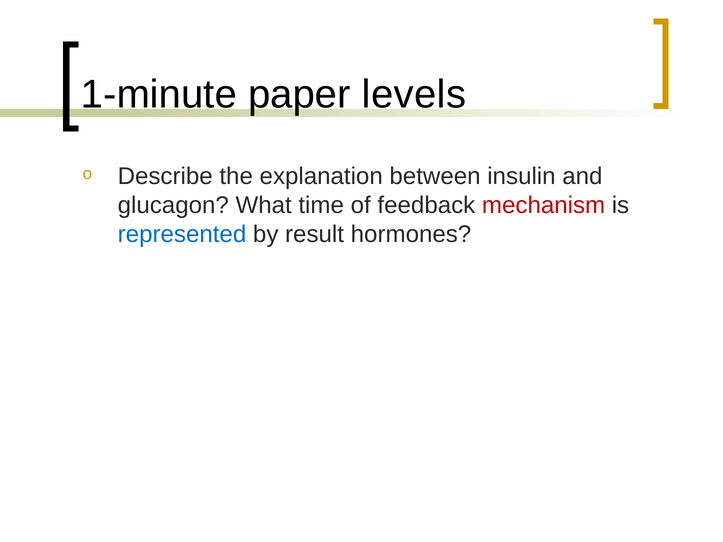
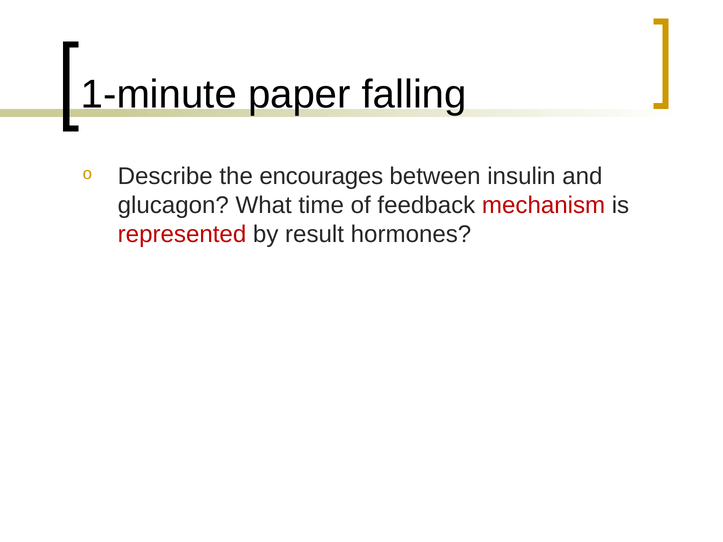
levels: levels -> falling
explanation: explanation -> encourages
represented colour: blue -> red
